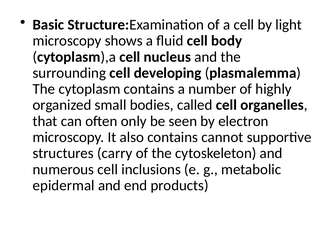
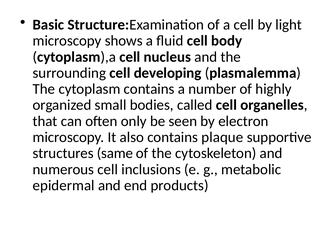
cannot: cannot -> plaque
carry: carry -> same
